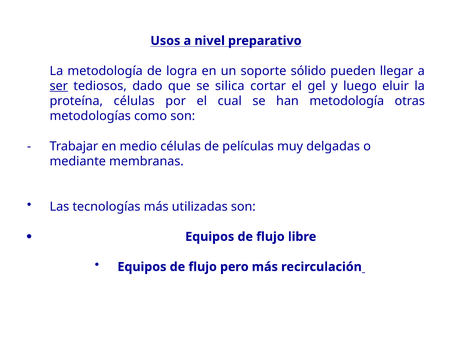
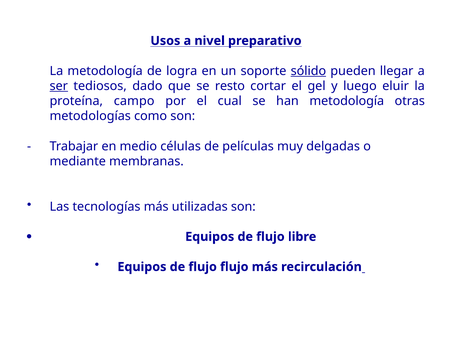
sólido underline: none -> present
silica: silica -> resto
proteína células: células -> campo
flujo pero: pero -> flujo
